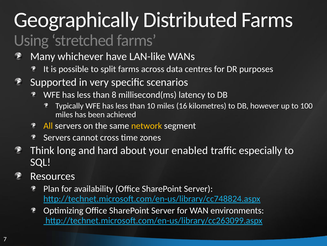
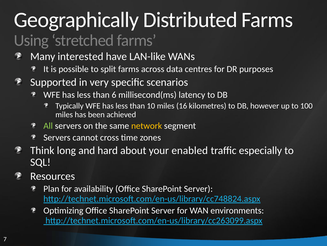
whichever: whichever -> interested
8: 8 -> 6
All colour: yellow -> light green
